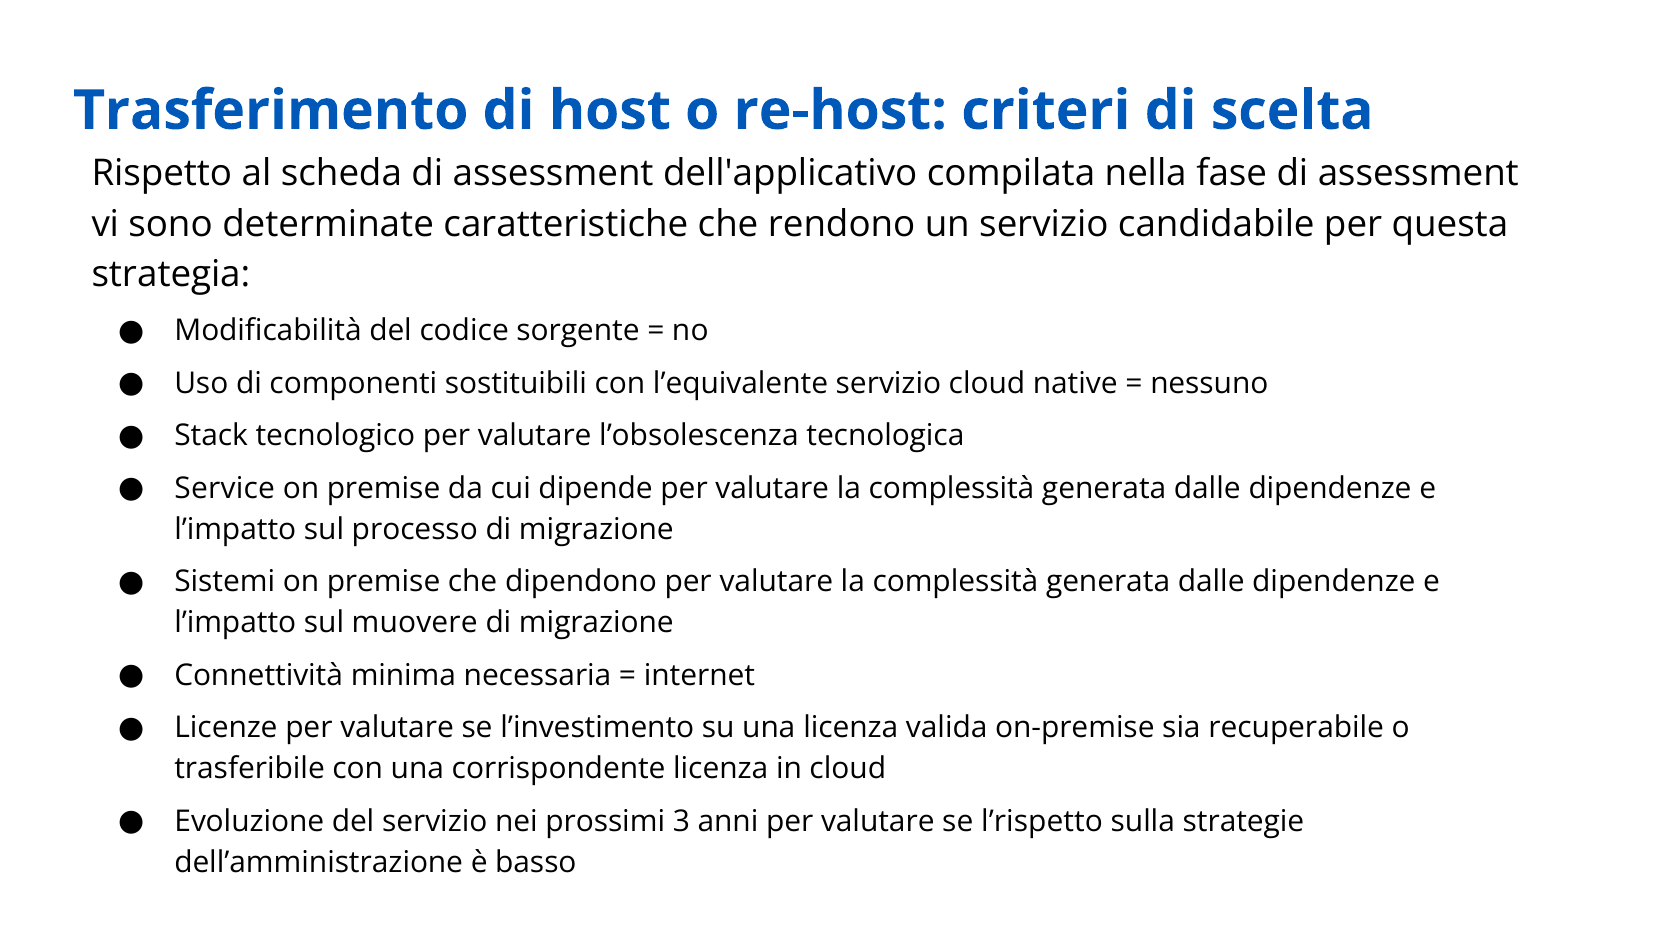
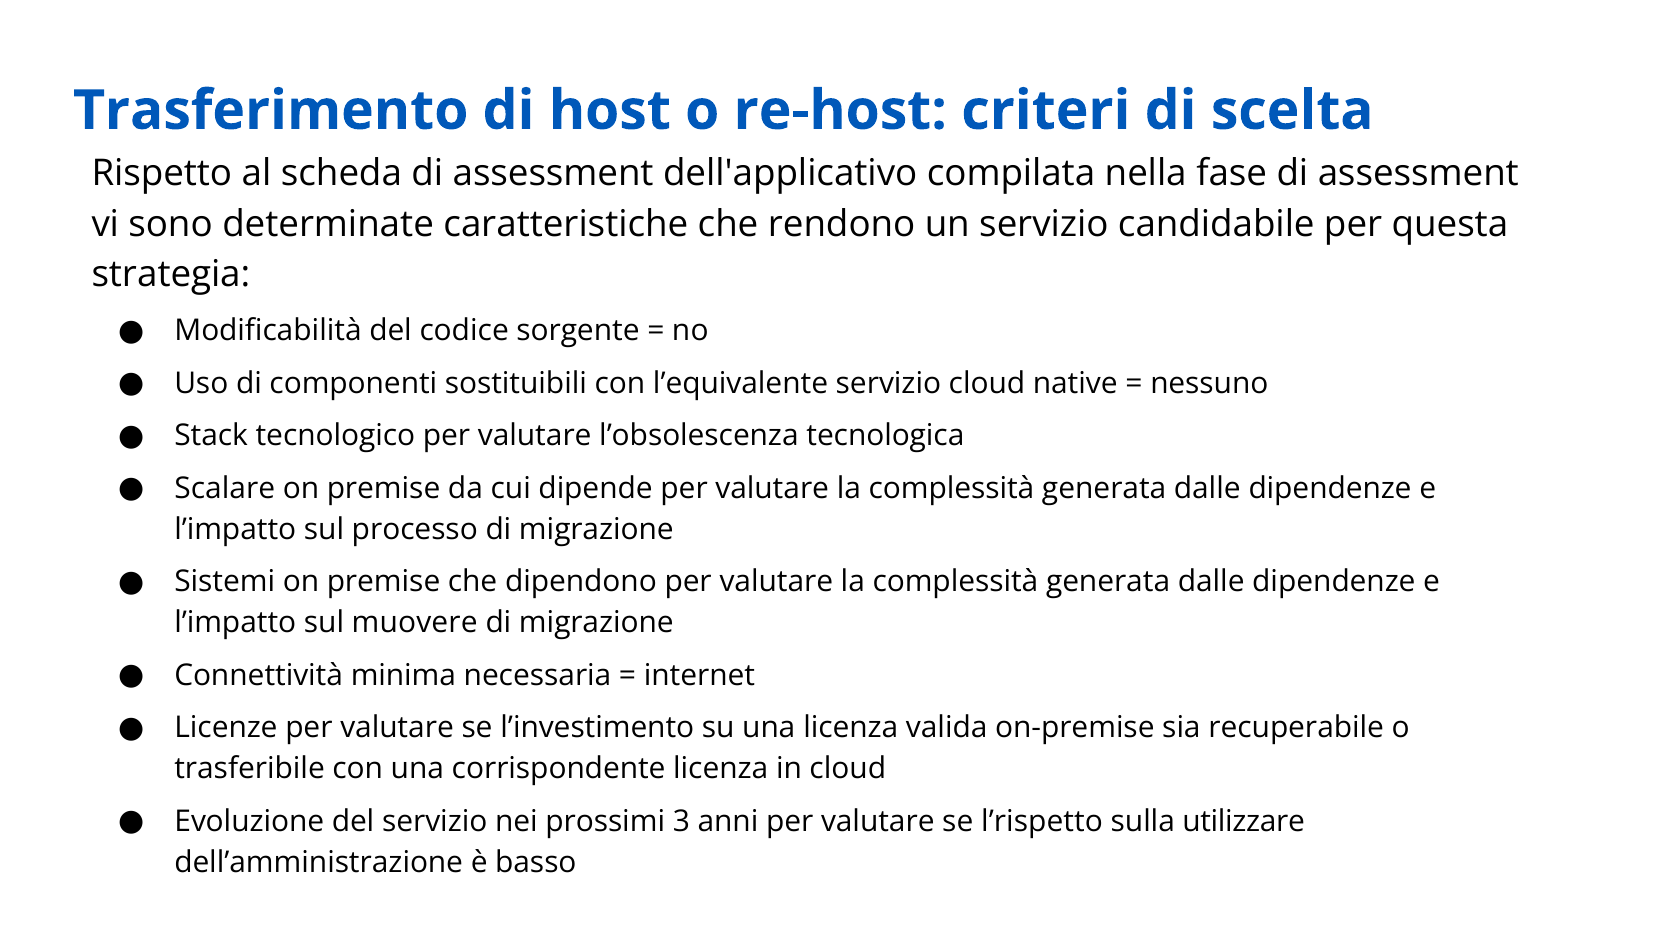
Service: Service -> Scalare
strategie: strategie -> utilizzare
